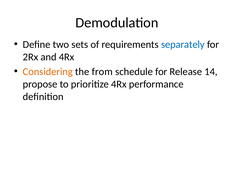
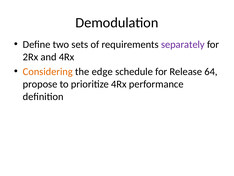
separately colour: blue -> purple
from: from -> edge
14: 14 -> 64
